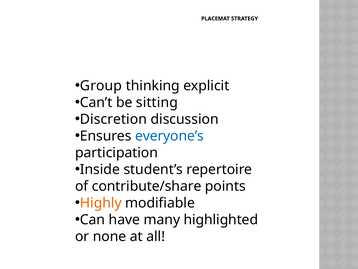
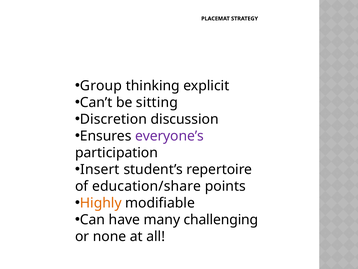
everyone’s colour: blue -> purple
Inside: Inside -> Insert
contribute/share: contribute/share -> education/share
highlighted: highlighted -> challenging
